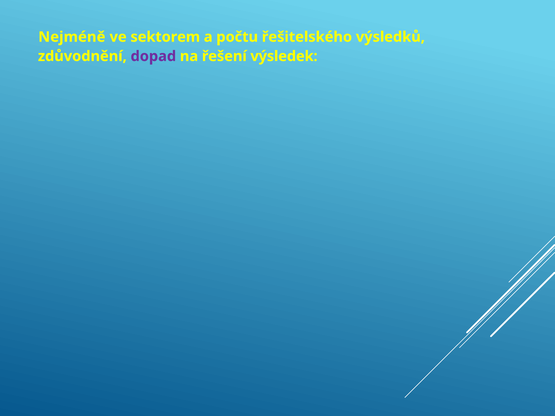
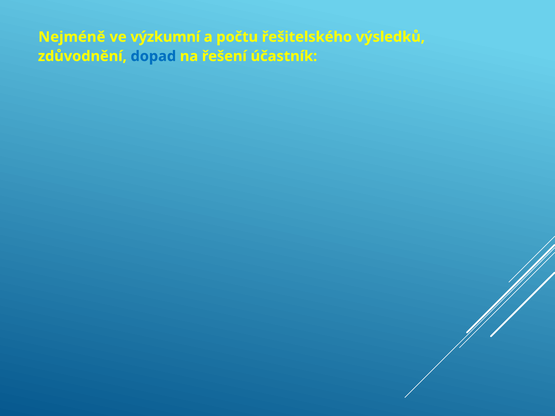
sektorem: sektorem -> výzkumní
dopad colour: purple -> blue
výsledek: výsledek -> účastník
